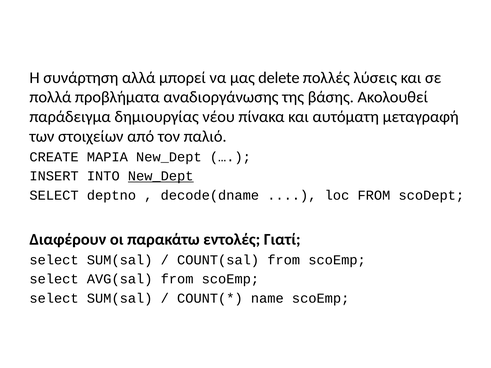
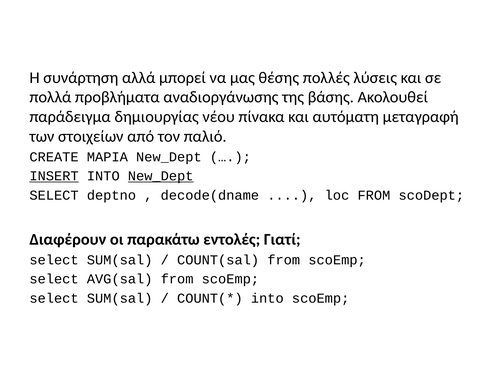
delete: delete -> θέσης
INSERT underline: none -> present
name at (267, 298): name -> into
